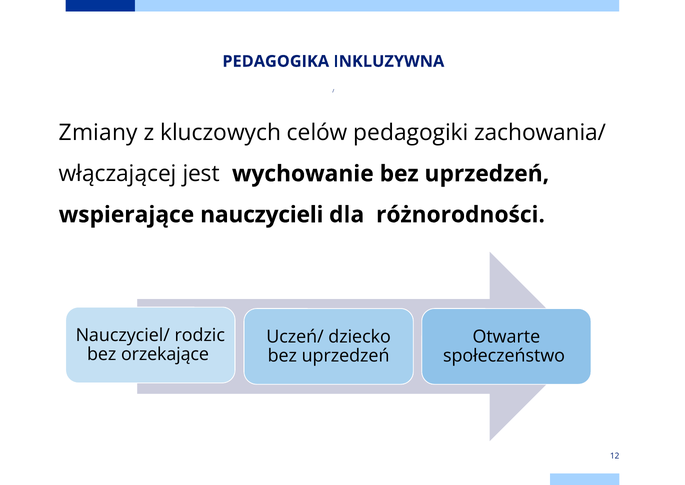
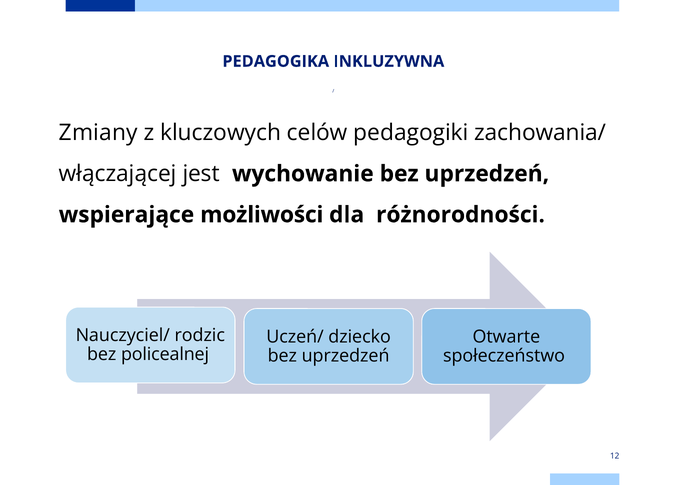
nauczycieli: nauczycieli -> możliwości
orzekające: orzekające -> policealnej
